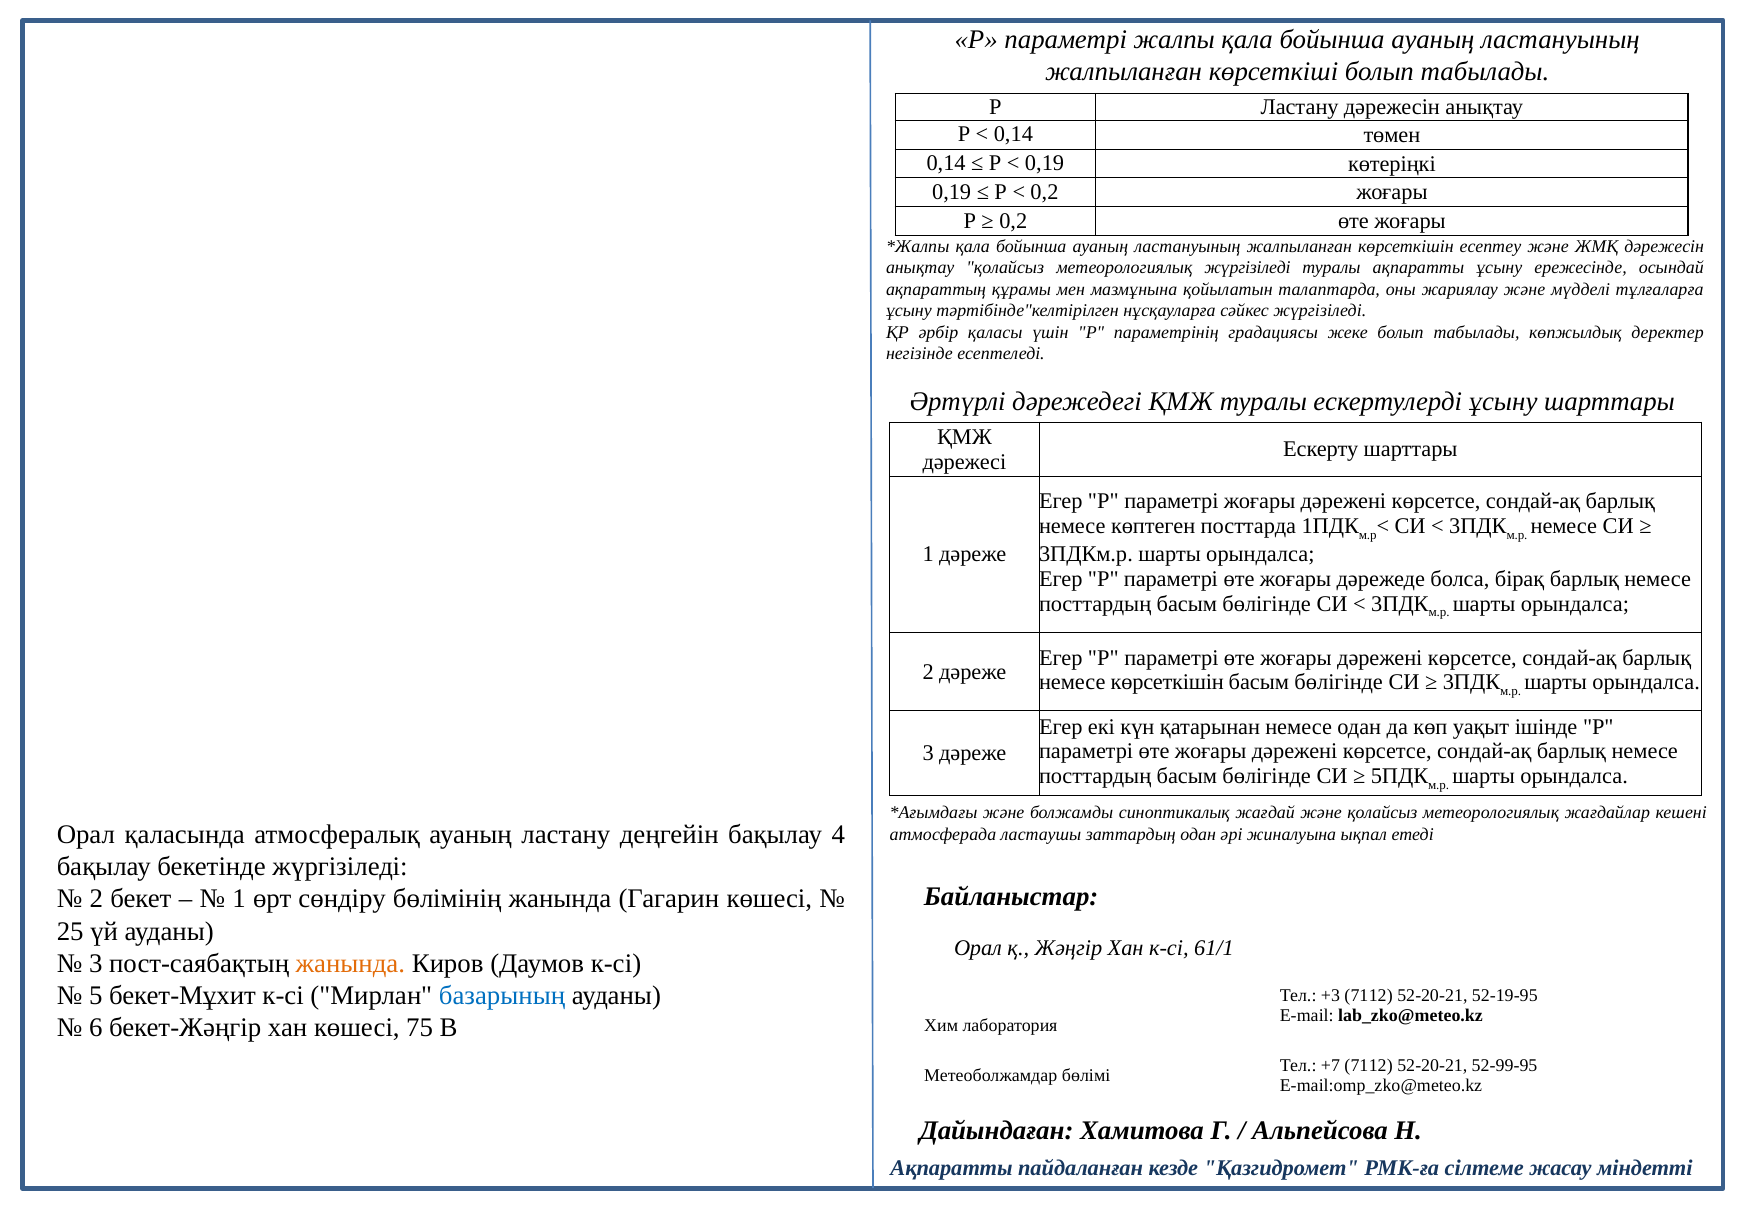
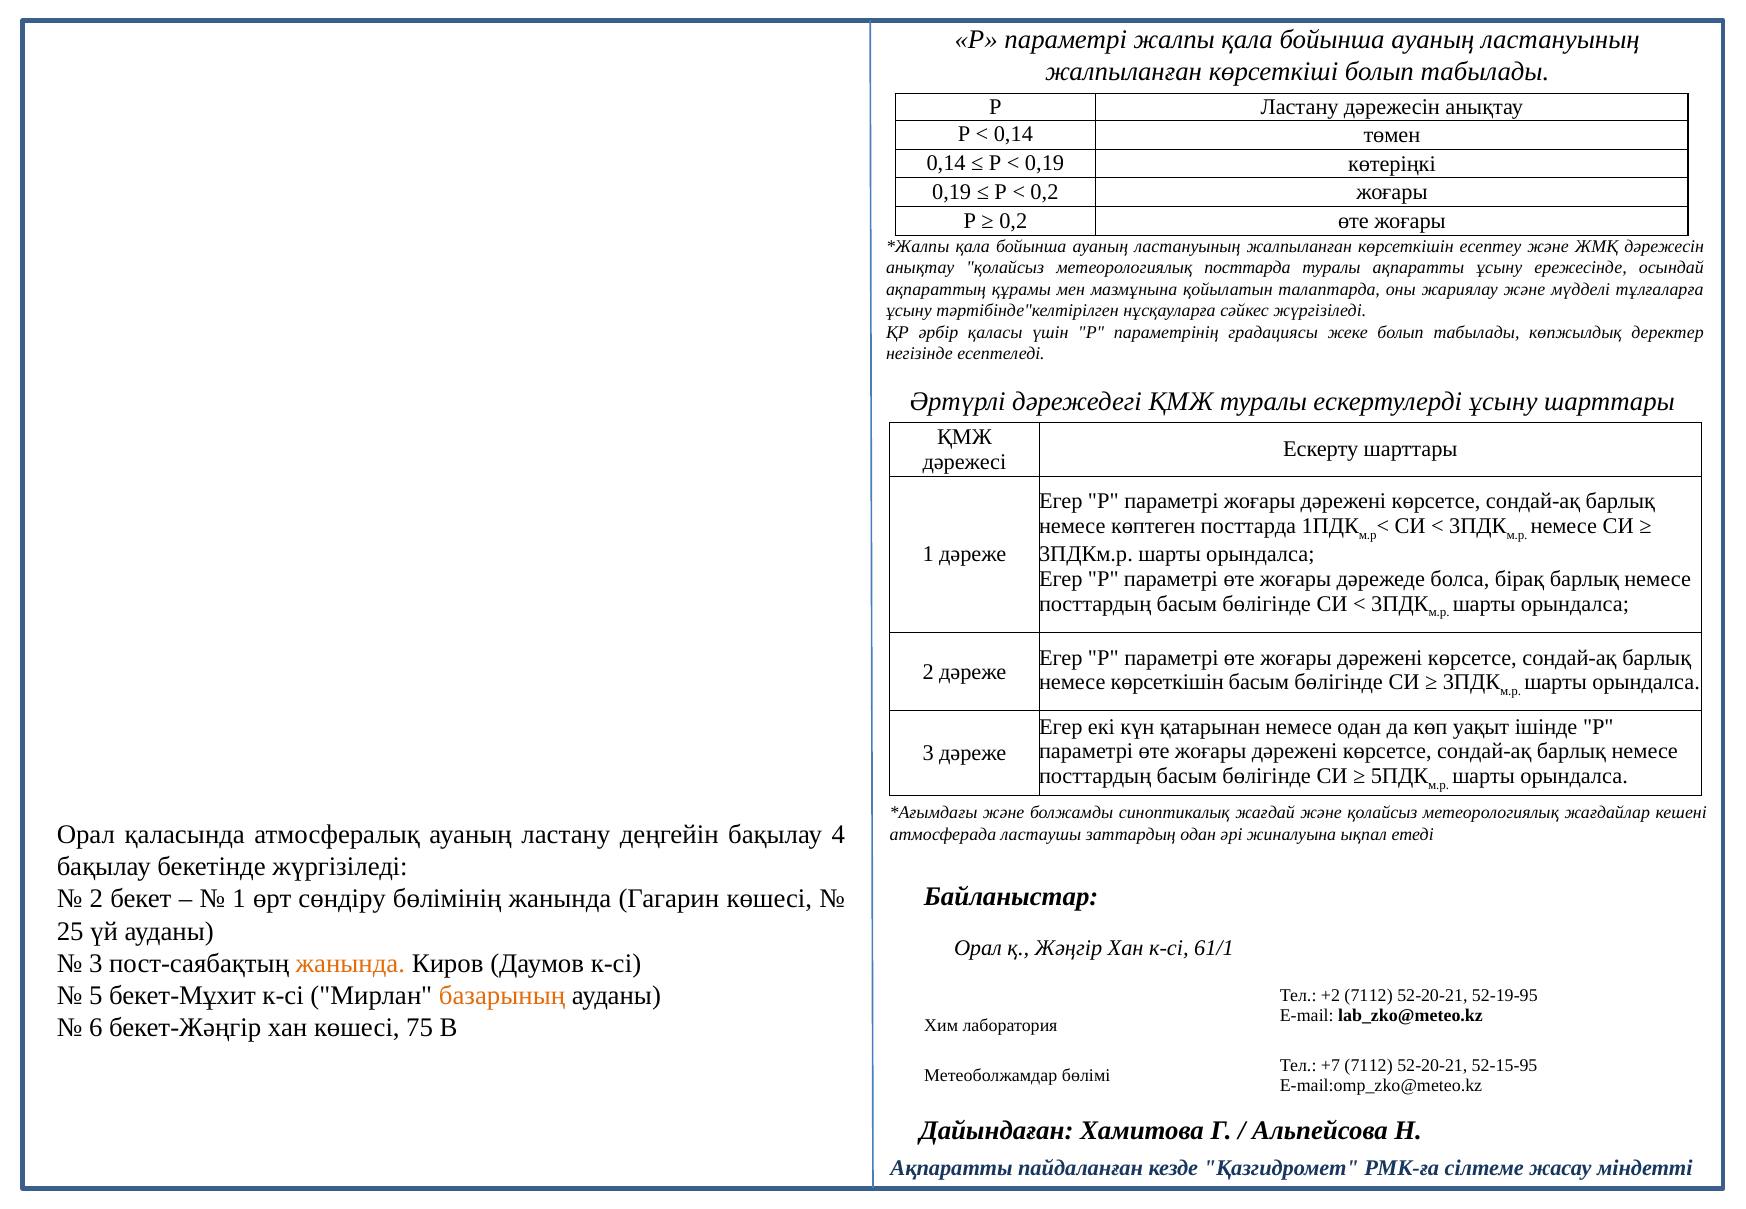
метеорологиялық жүргізіледі: жүргізіледі -> посттарда
базарының colour: blue -> orange
+3: +3 -> +2
52-99-95: 52-99-95 -> 52-15-95
